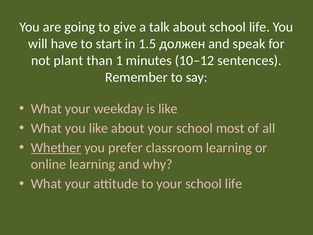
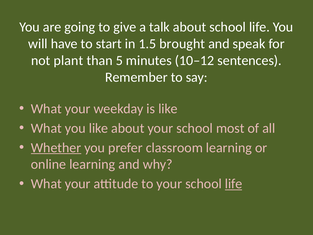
должен: должен -> brought
1: 1 -> 5
life at (234, 184) underline: none -> present
